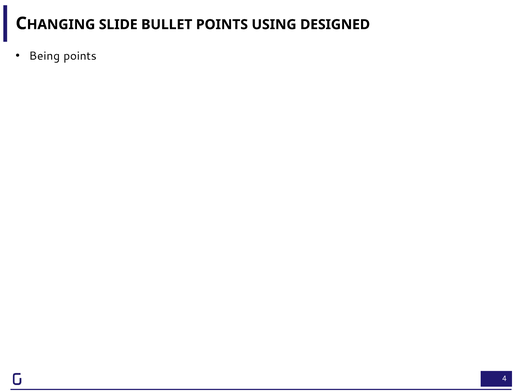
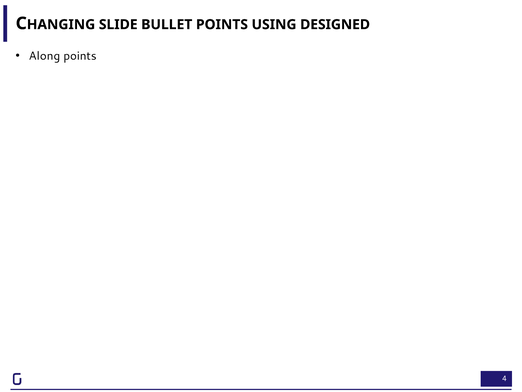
Being: Being -> Along
